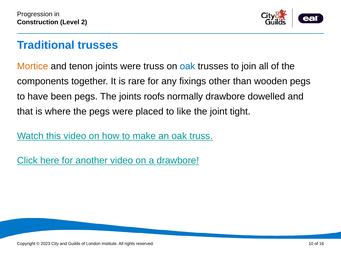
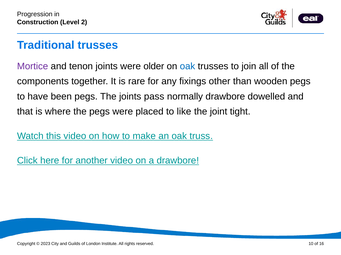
Mortice colour: orange -> purple
were truss: truss -> older
roofs: roofs -> pass
